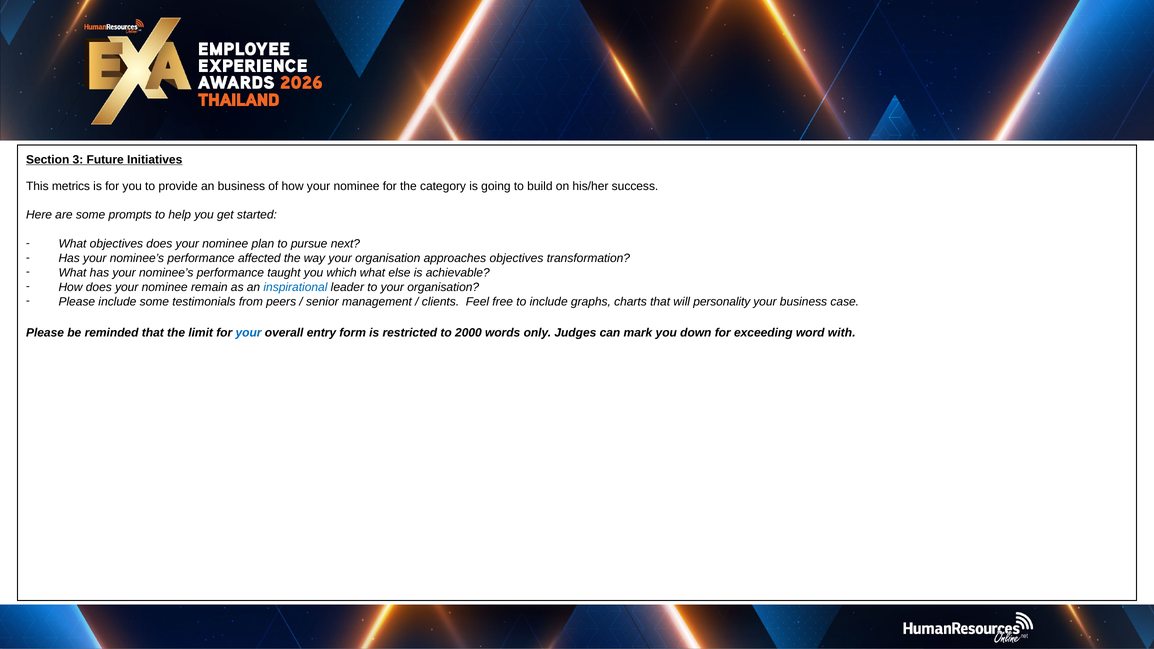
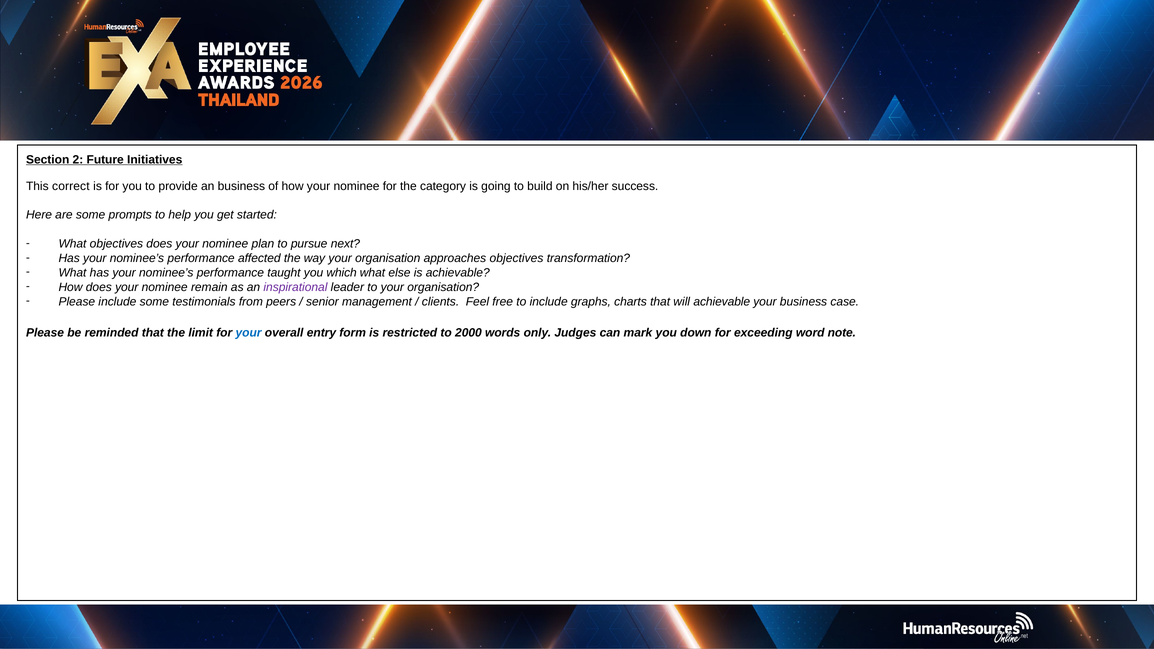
3: 3 -> 2
metrics: metrics -> correct
inspirational colour: blue -> purple
will personality: personality -> achievable
with: with -> note
